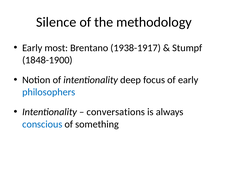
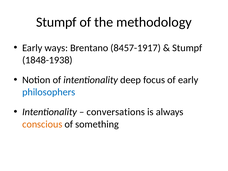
Silence at (56, 22): Silence -> Stumpf
most: most -> ways
1938-1917: 1938-1917 -> 8457-1917
1848-1900: 1848-1900 -> 1848-1938
conscious colour: blue -> orange
